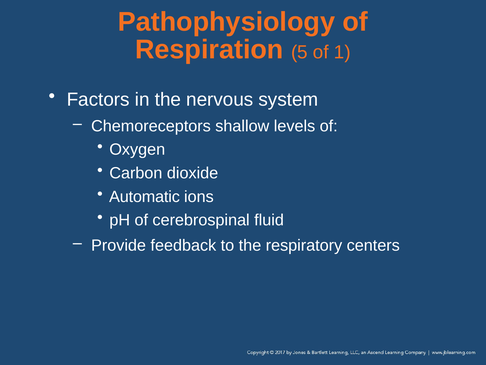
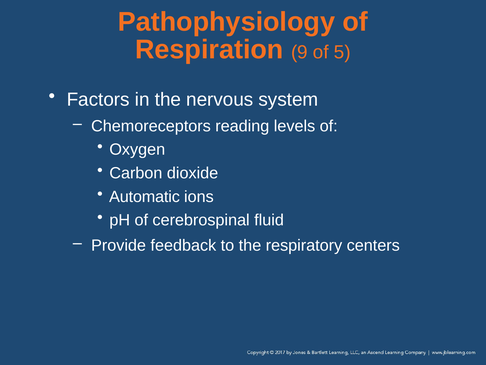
5: 5 -> 9
1: 1 -> 5
shallow: shallow -> reading
